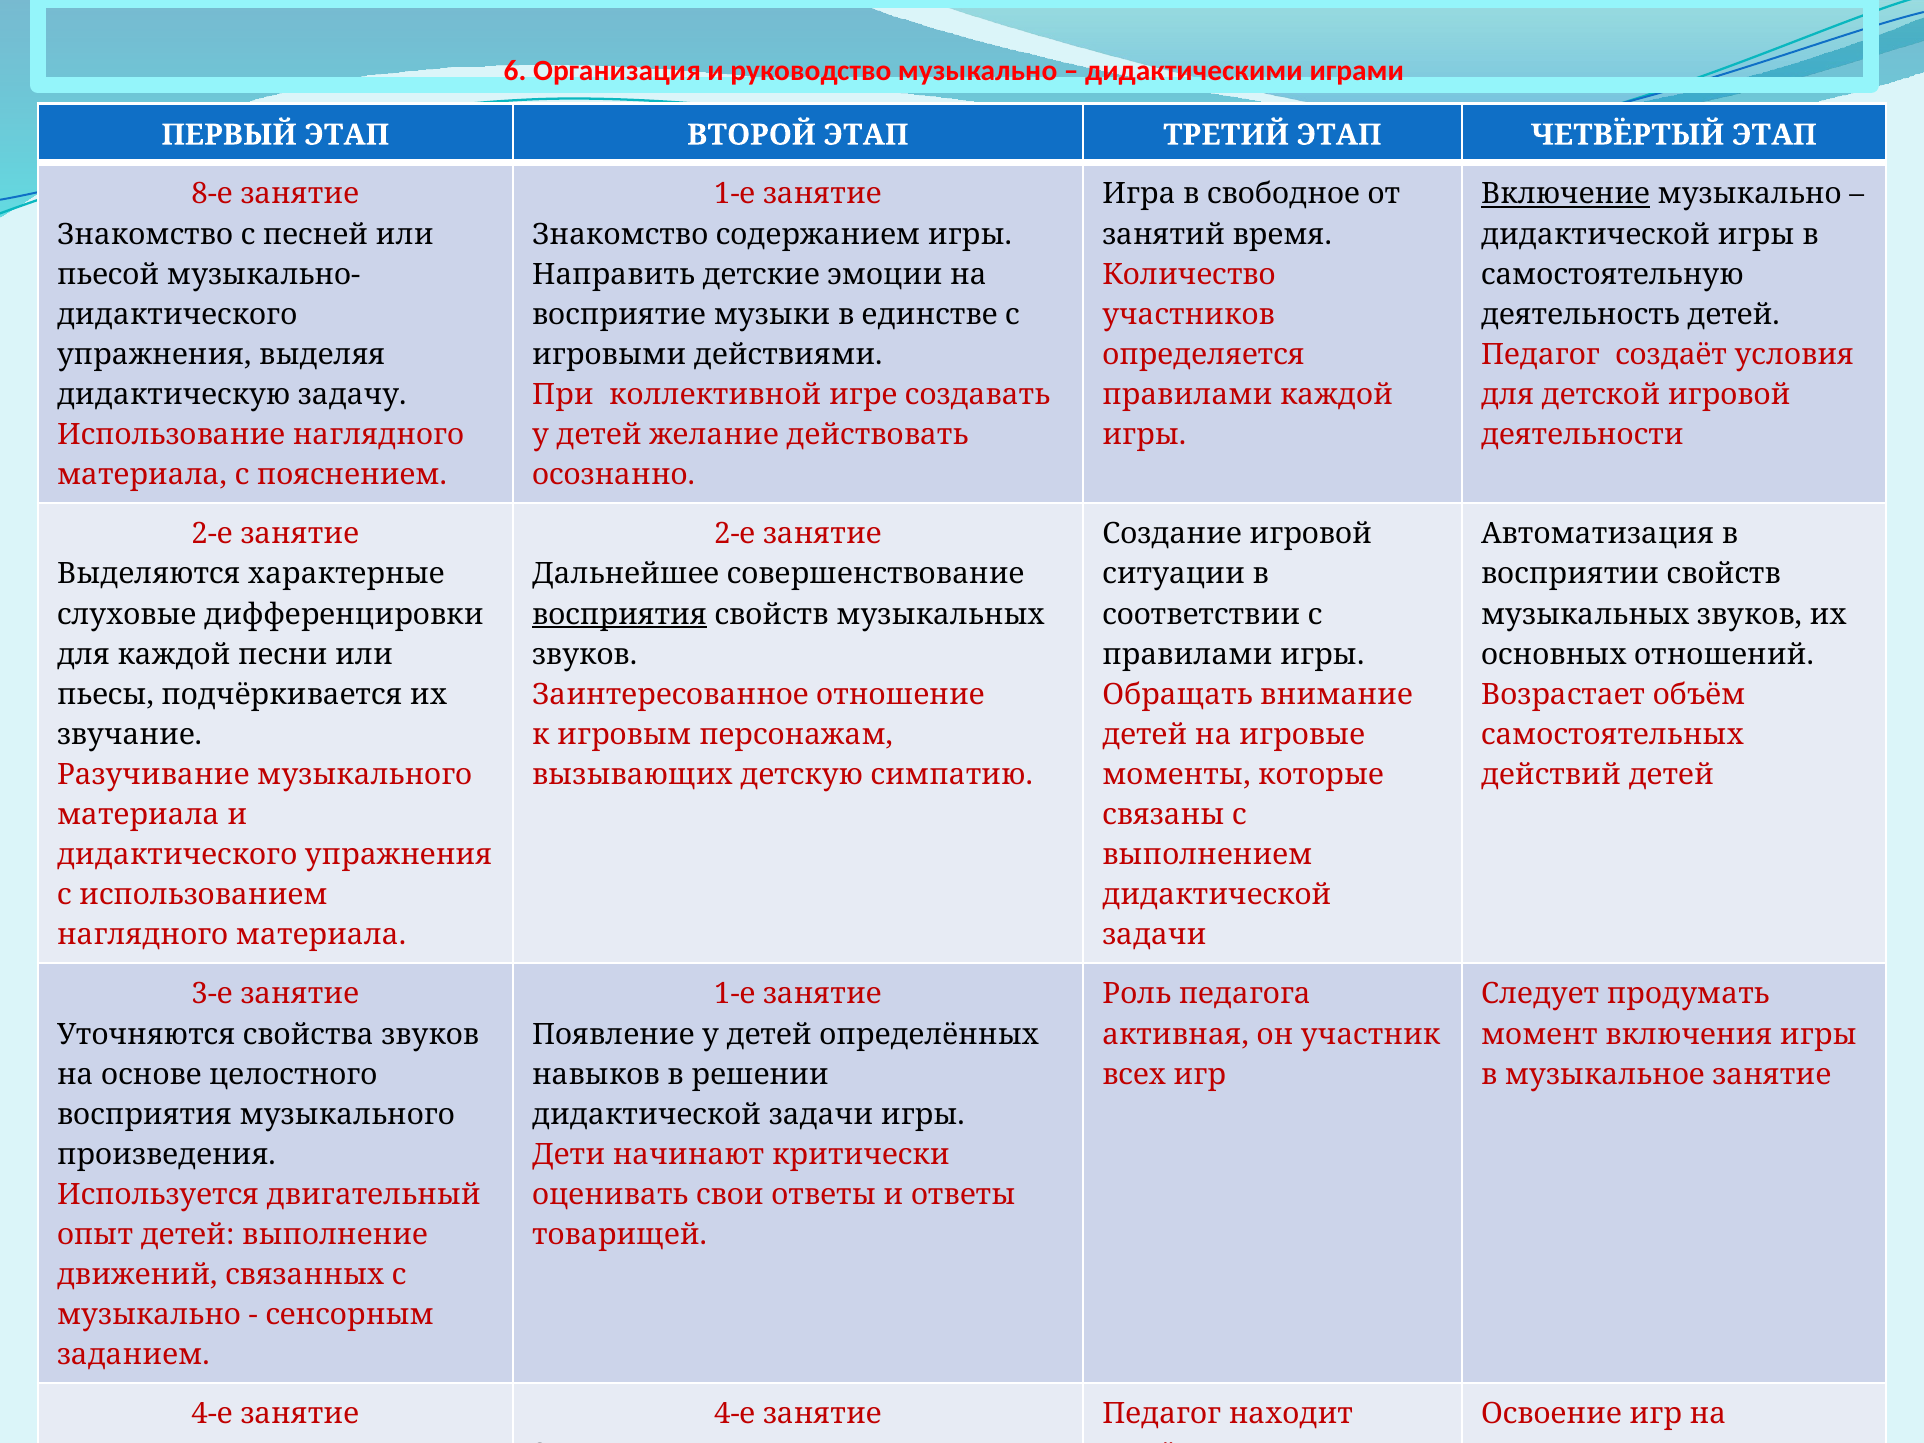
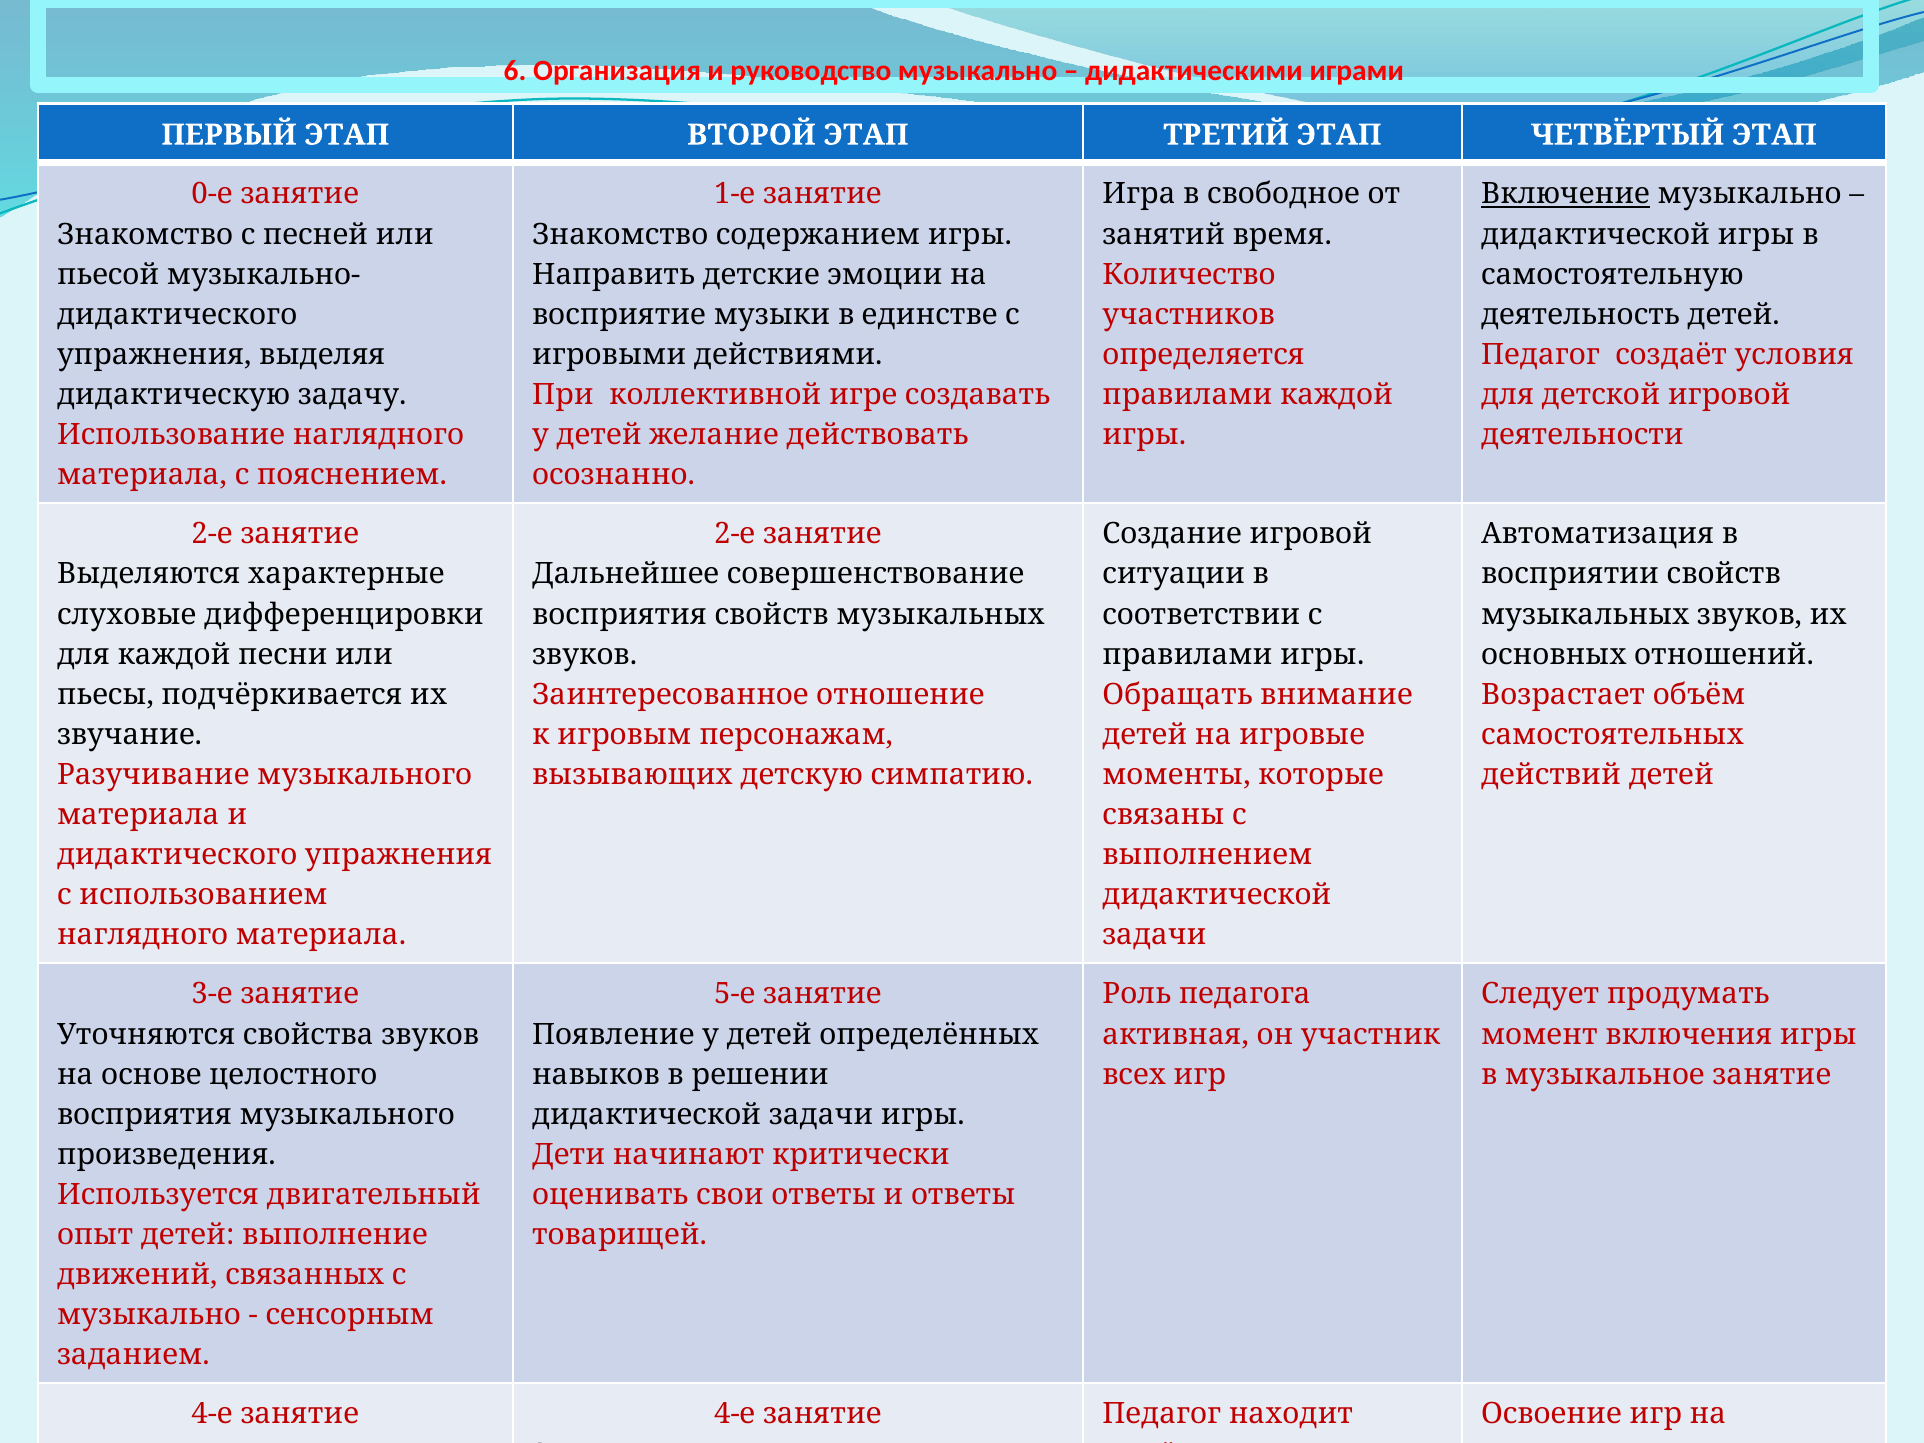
8-е: 8-е -> 0-е
восприятия at (619, 614) underline: present -> none
1-е at (735, 994): 1-е -> 5-е
